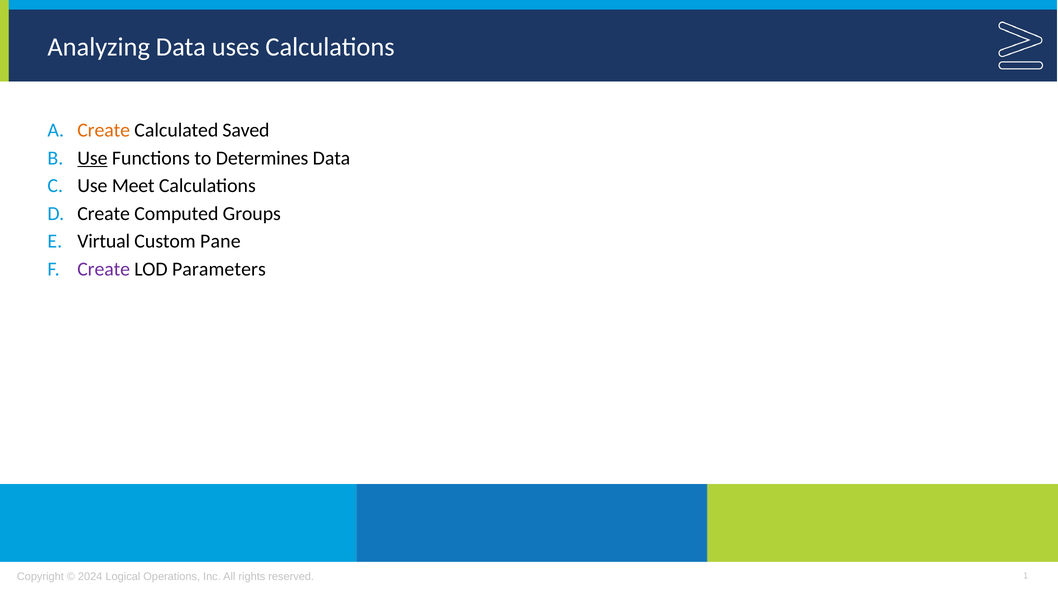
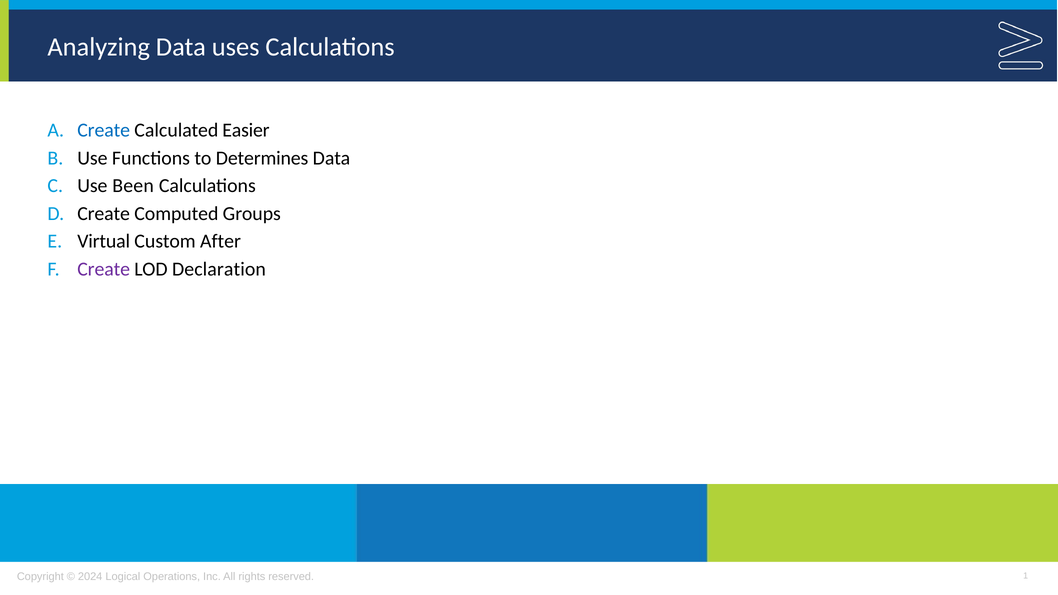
Create at (104, 130) colour: orange -> blue
Saved: Saved -> Easier
Use at (92, 158) underline: present -> none
Meet: Meet -> Been
Pane: Pane -> After
Parameters: Parameters -> Declaration
